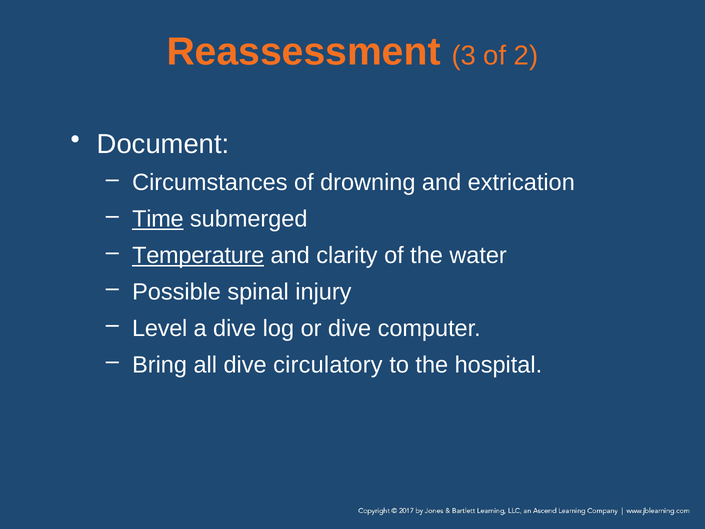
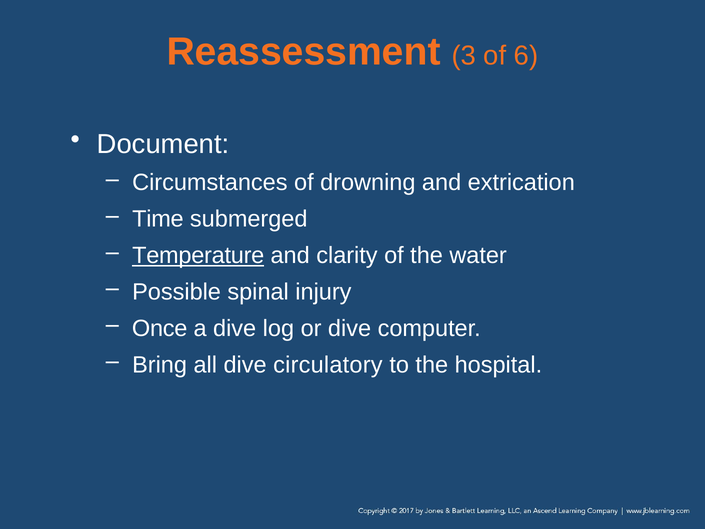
2: 2 -> 6
Time underline: present -> none
Level: Level -> Once
